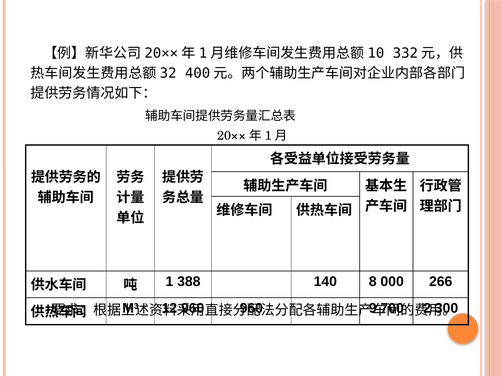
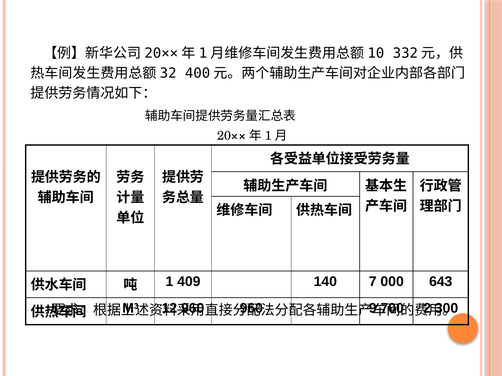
388: 388 -> 409
8: 8 -> 7
266: 266 -> 643
